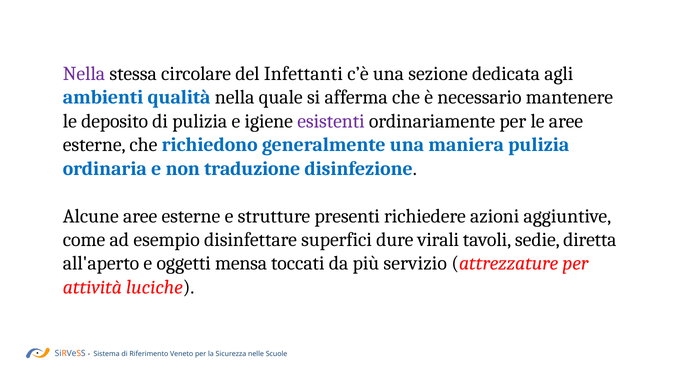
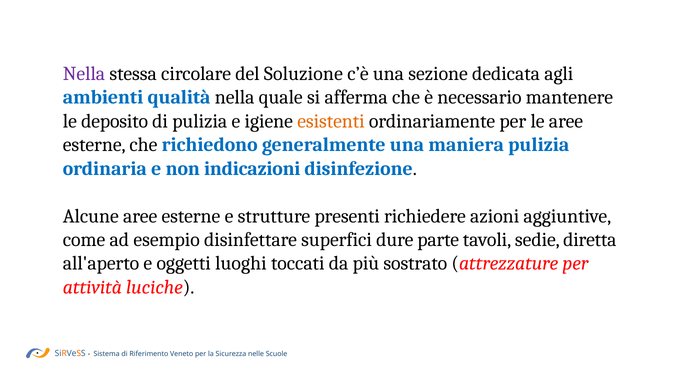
Infettanti: Infettanti -> Soluzione
esistenti colour: purple -> orange
traduzione: traduzione -> indicazioni
virali: virali -> parte
mensa: mensa -> luoghi
servizio: servizio -> sostrato
